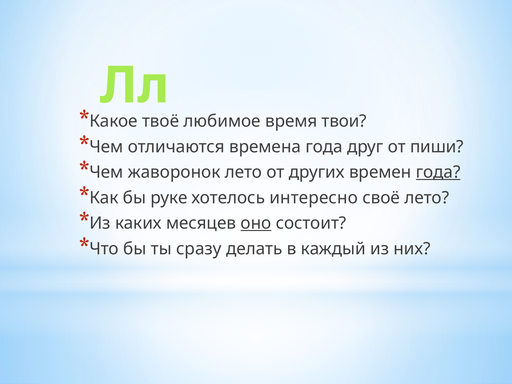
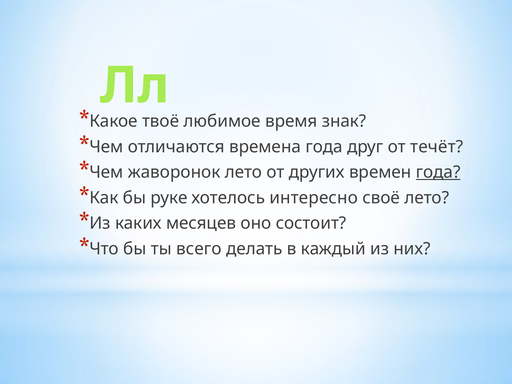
твои: твои -> знак
пиши: пиши -> течёт
оно underline: present -> none
сразу: сразу -> всего
